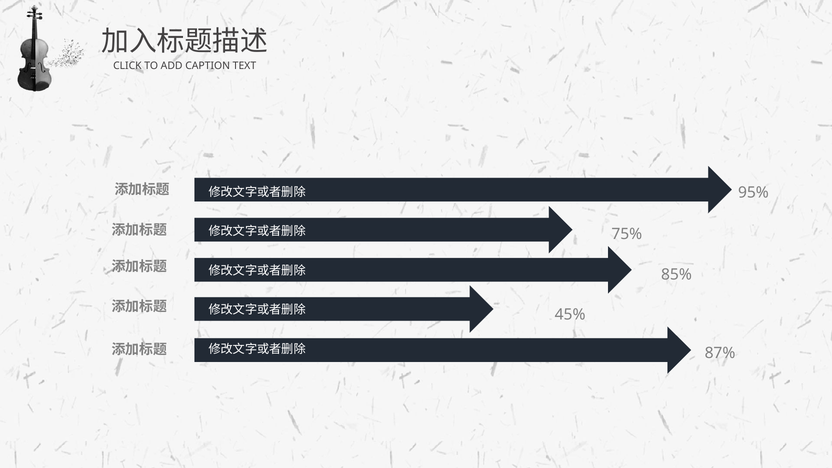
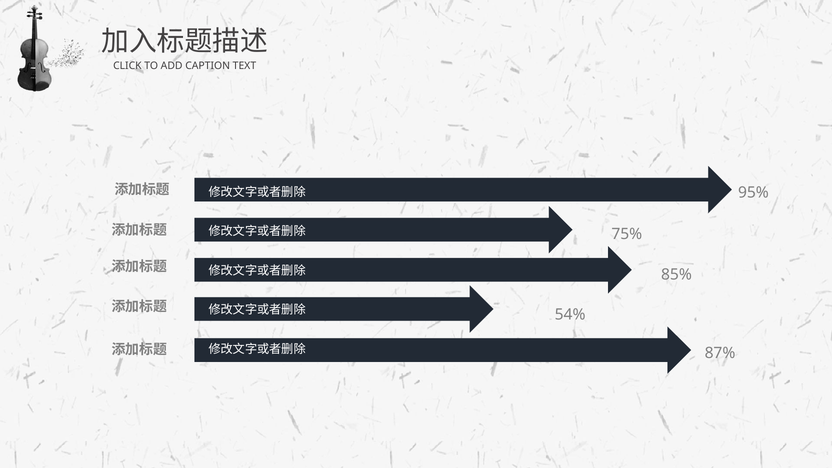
45%: 45% -> 54%
